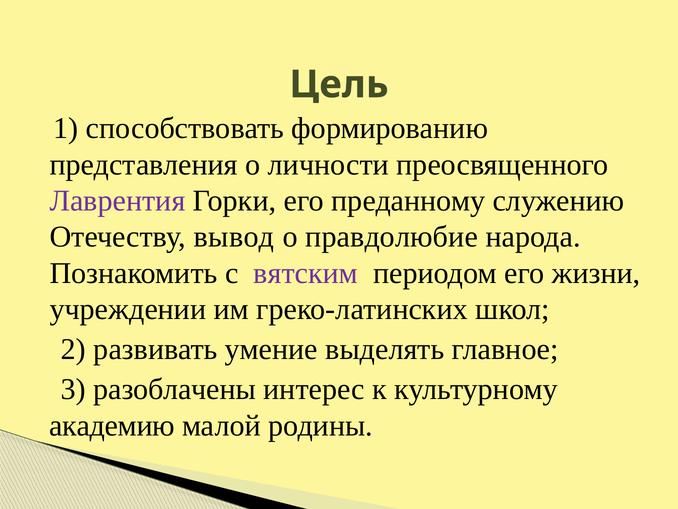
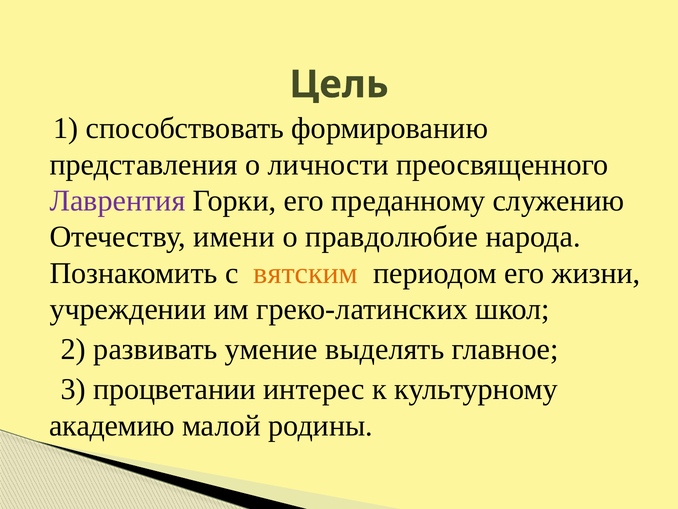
вывод: вывод -> имени
вятским colour: purple -> orange
разоблачены: разоблачены -> процветании
